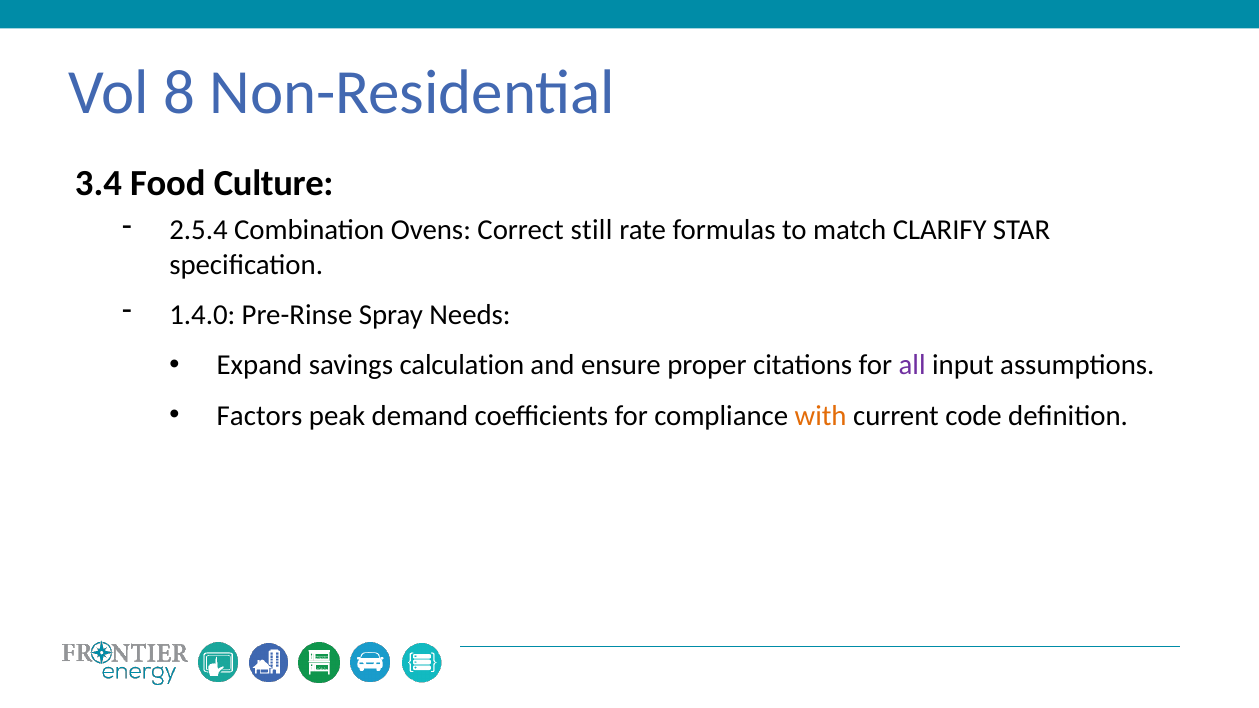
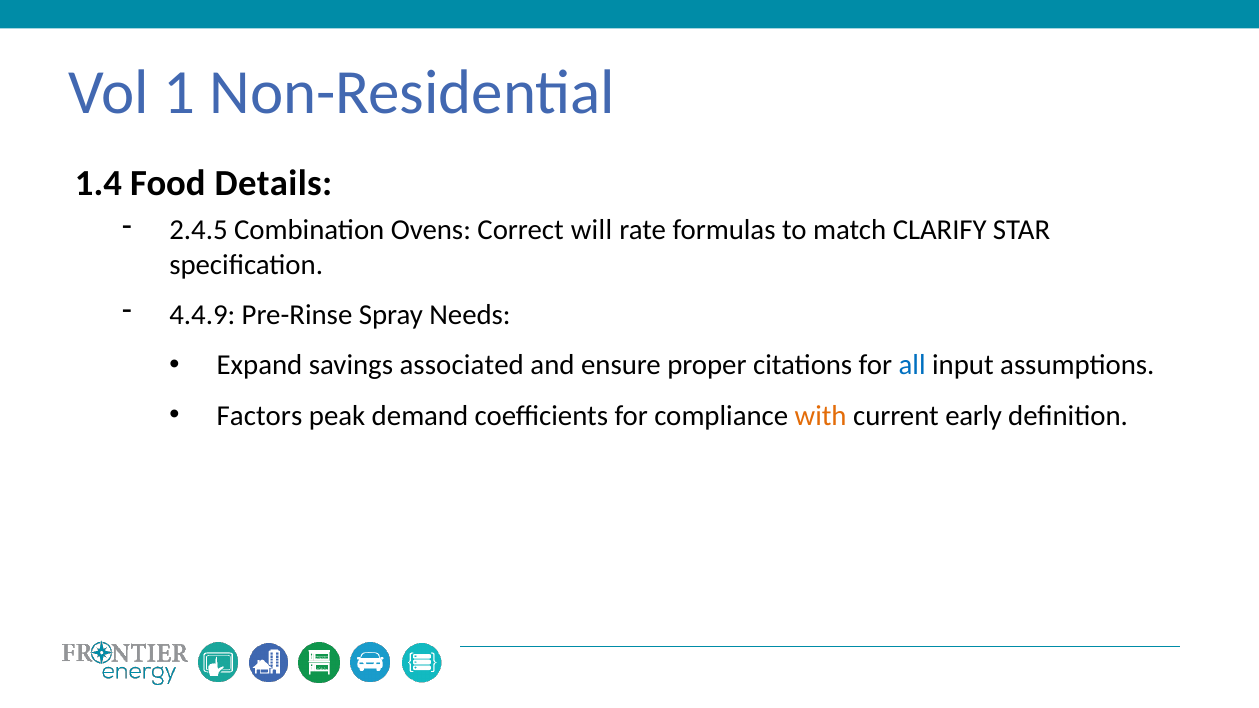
8: 8 -> 1
3.4: 3.4 -> 1.4
Culture: Culture -> Details
2.5.4: 2.5.4 -> 2.4.5
still: still -> will
1.4.0: 1.4.0 -> 4.4.9
calculation: calculation -> associated
all colour: purple -> blue
code: code -> early
